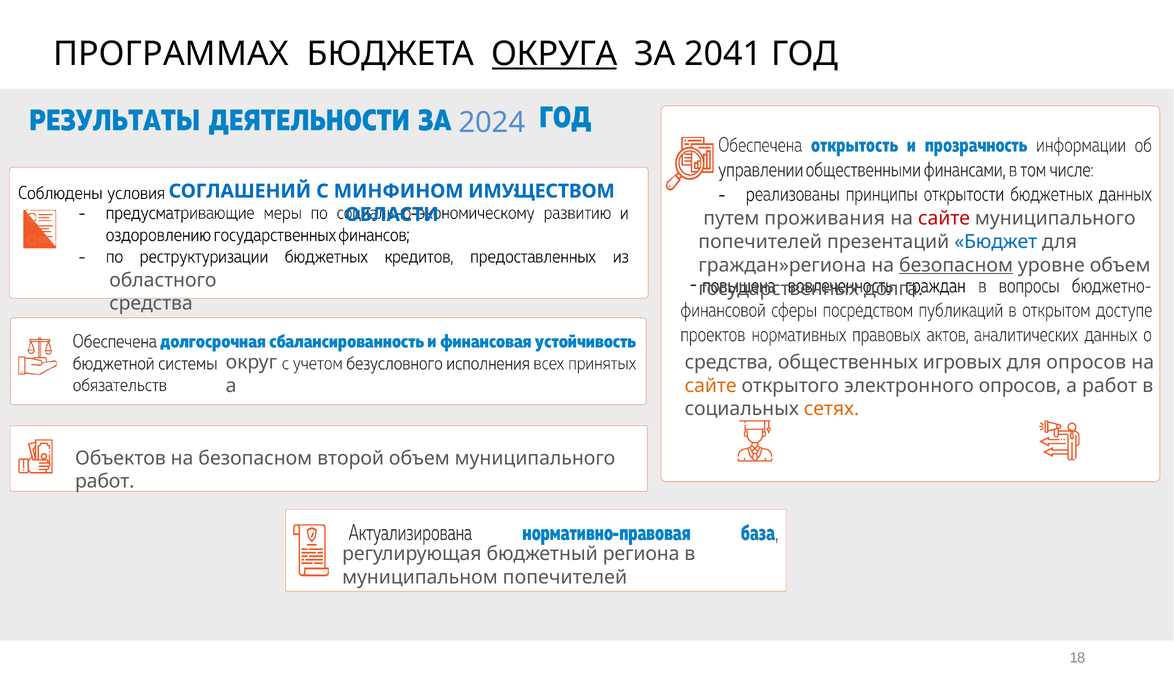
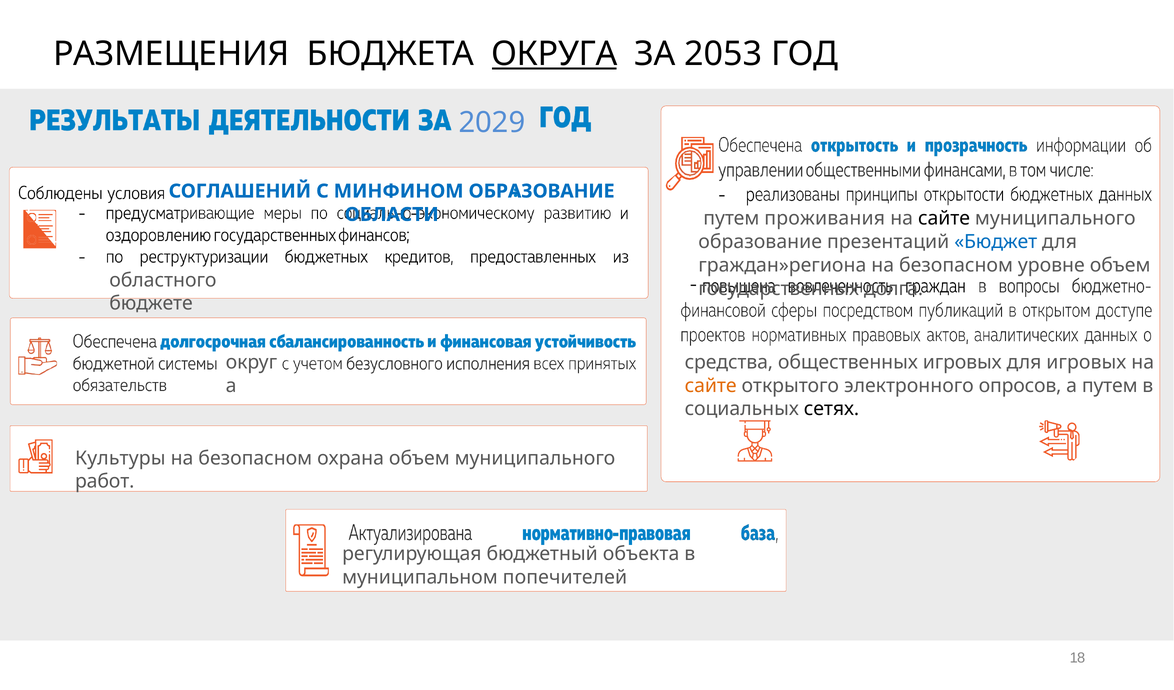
ПРОГРАММАХ: ПРОГРАММАХ -> РАЗМЕЩЕНИЯ
2041: 2041 -> 2053
2024: 2024 -> 2029
МИНФИНОМ ИМУЩЕСТВОМ: ИМУЩЕСТВОМ -> ОБРАЗОВАНИЕ
сайте at (944, 219) colour: red -> black
попечителей at (760, 242): попечителей -> образование
безопасном at (956, 265) underline: present -> none
средства at (151, 304): средства -> бюджете
для опросов: опросов -> игровых
а работ: работ -> путем
сетях colour: orange -> black
Объектов: Объектов -> Культуры
второй: второй -> охрана
региона: региона -> объекта
